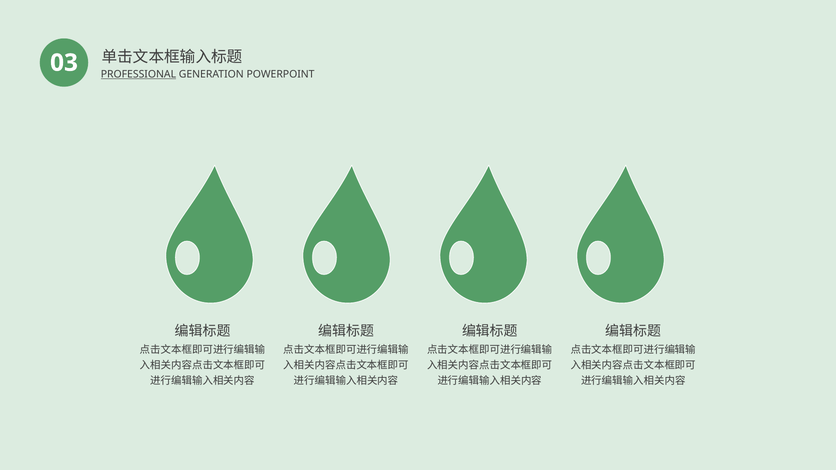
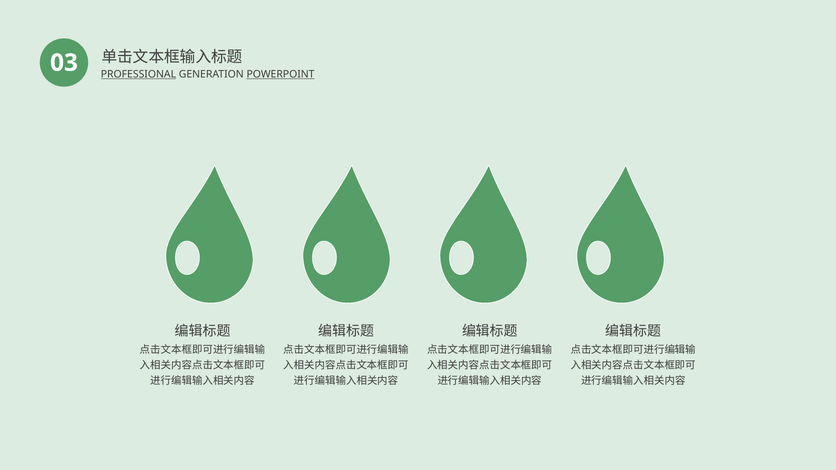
POWERPOINT underline: none -> present
